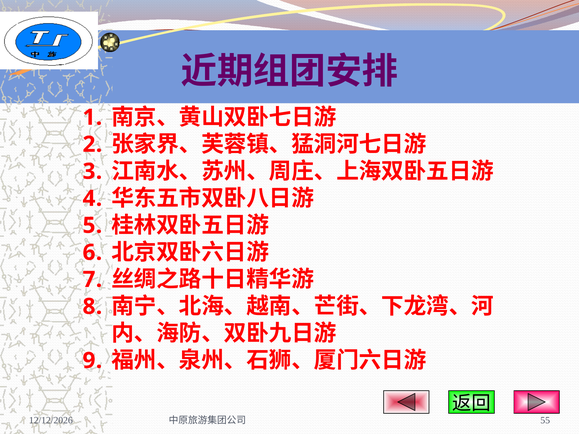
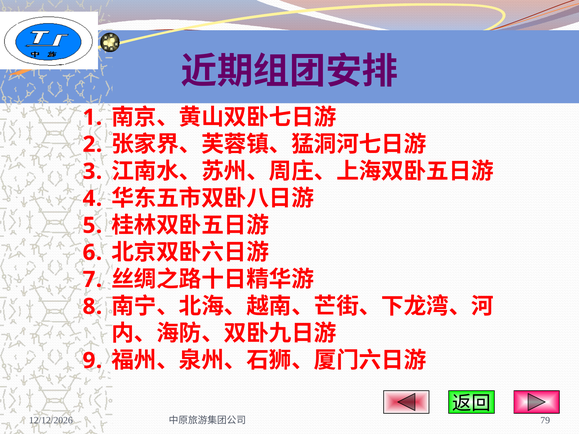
55: 55 -> 79
